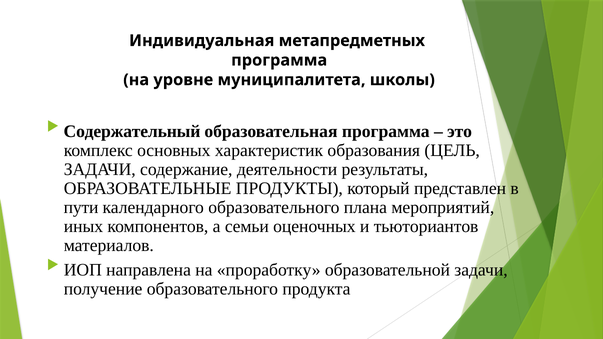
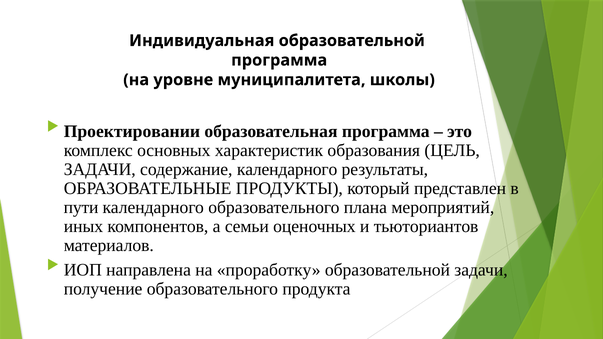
Индивидуальная метапредметных: метапредметных -> образовательной
Содержательный: Содержательный -> Проектировании
содержание деятельности: деятельности -> календарного
